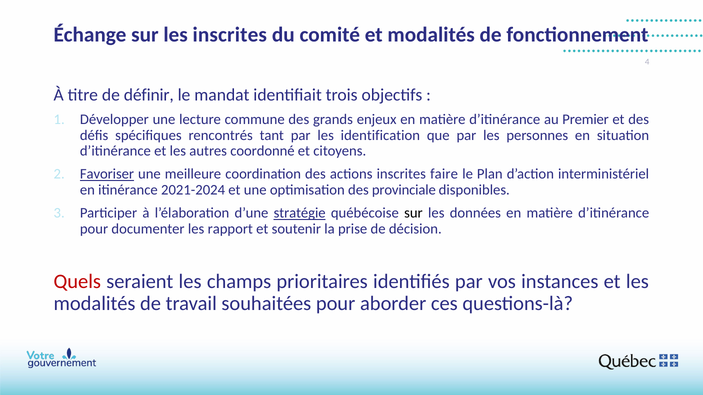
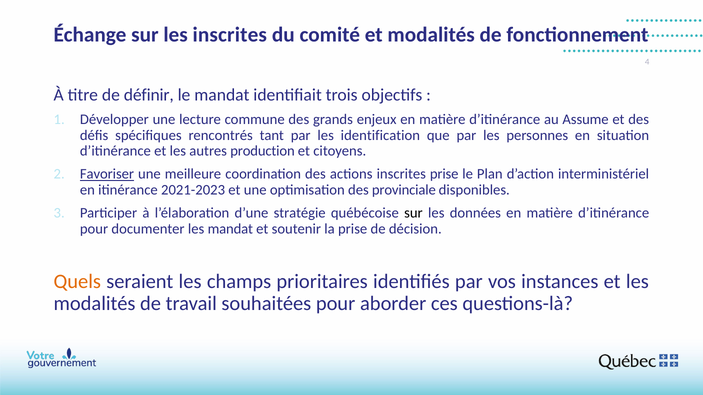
Premier: Premier -> Assume
coordonné: coordonné -> production
inscrites faire: faire -> prise
2021-2024: 2021-2024 -> 2021-2023
stratégie underline: present -> none
les rapport: rapport -> mandat
Quels colour: red -> orange
